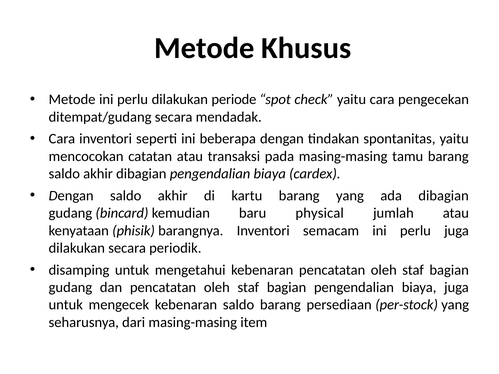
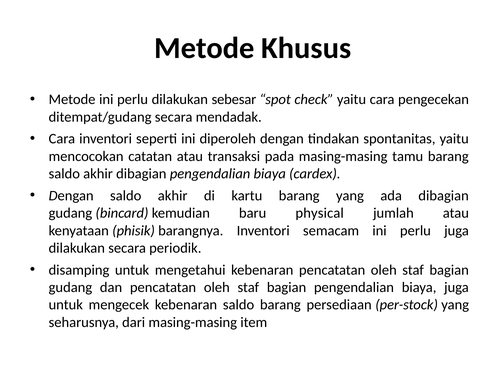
periode: periode -> sebesar
beberapa: beberapa -> diperoleh
